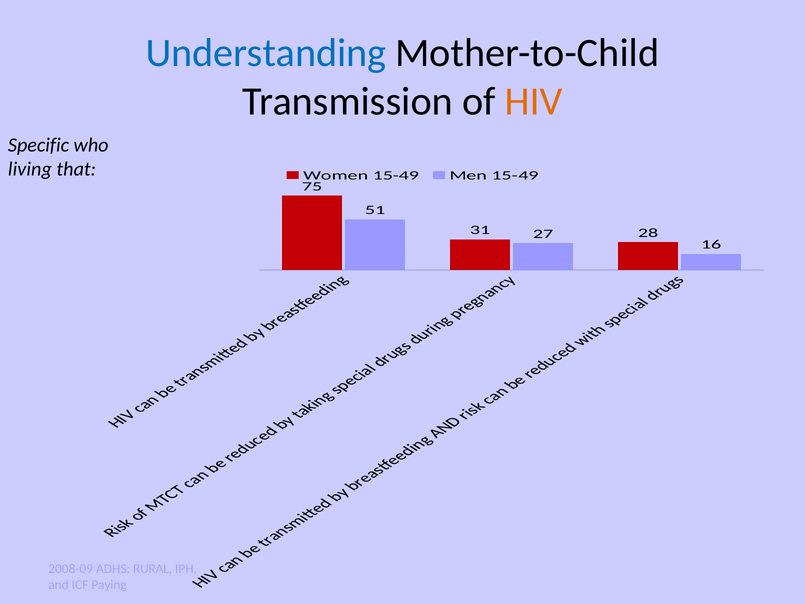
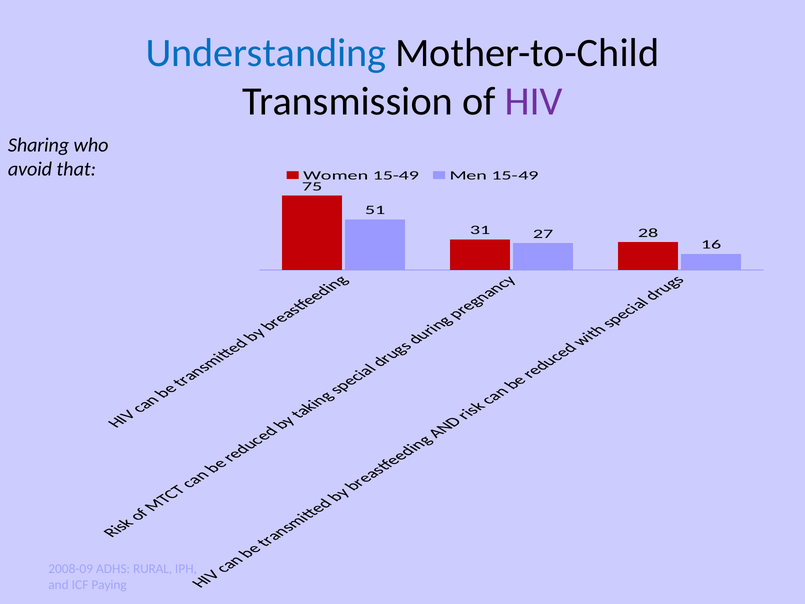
HIV colour: orange -> purple
Specific: Specific -> Sharing
living: living -> avoid
